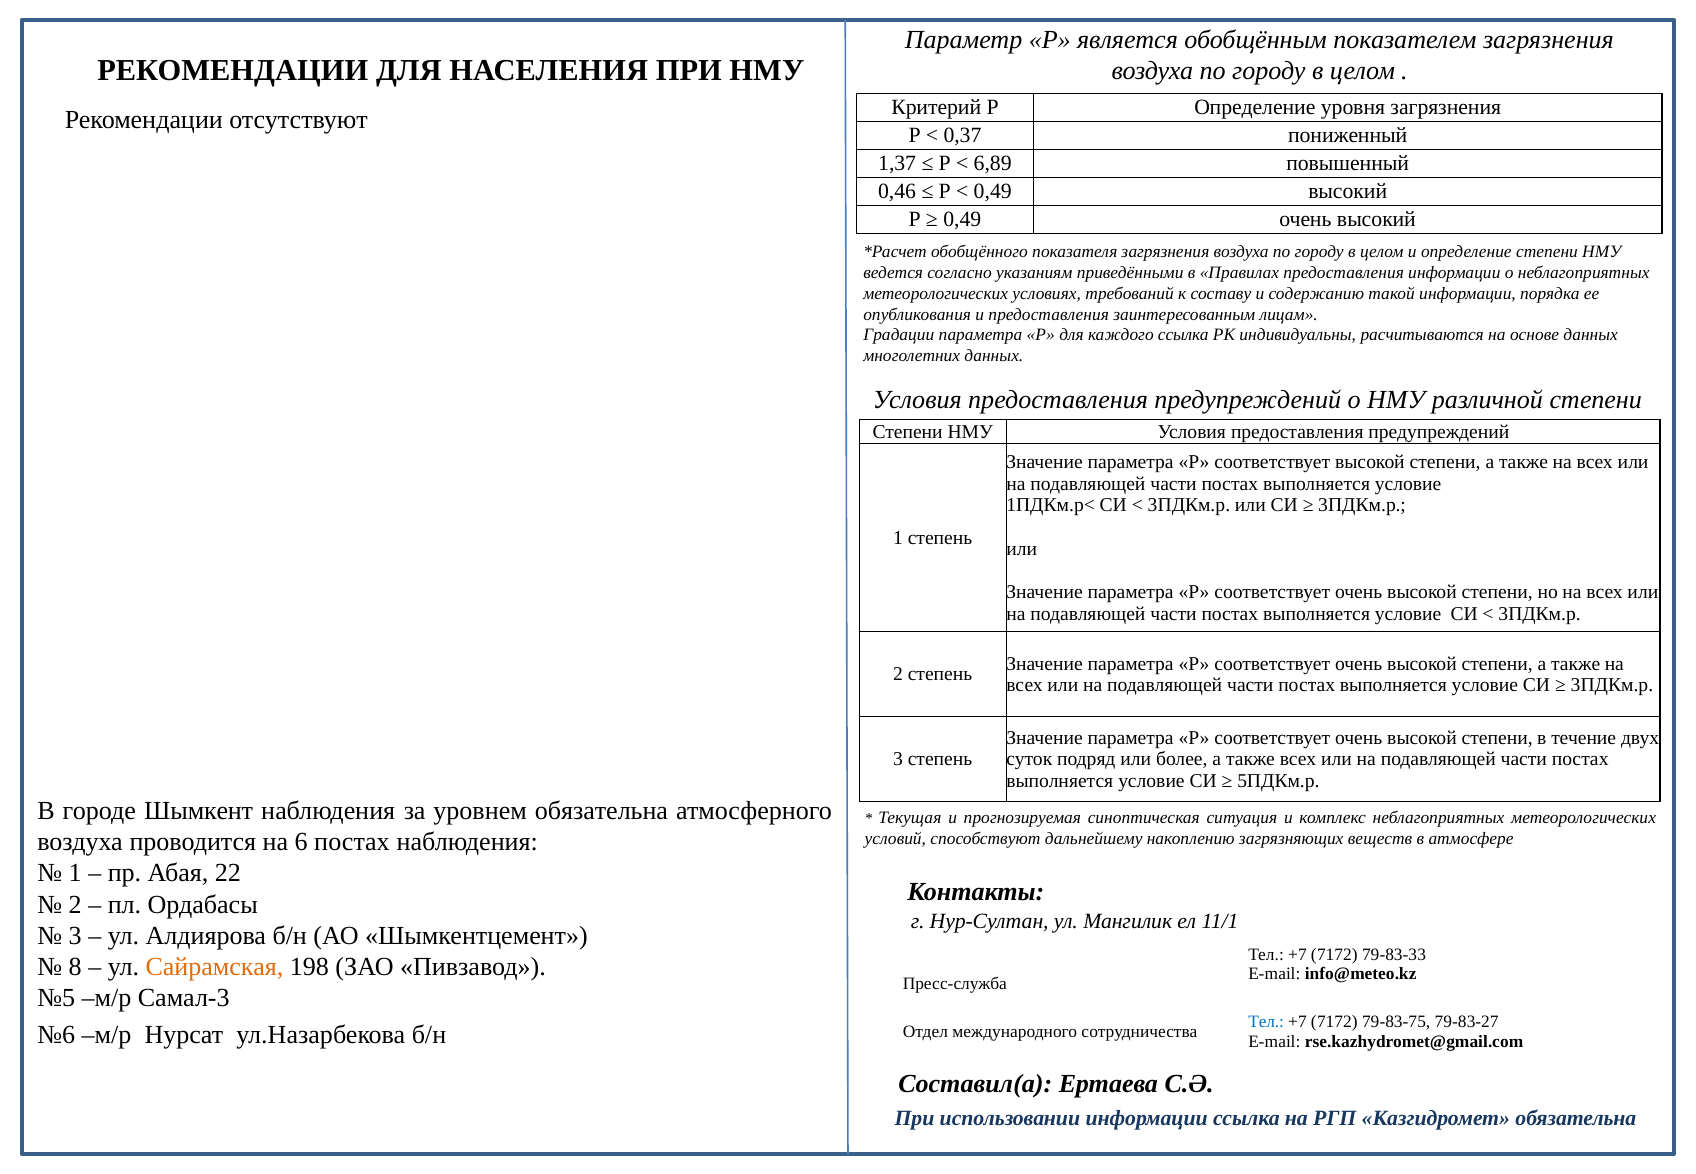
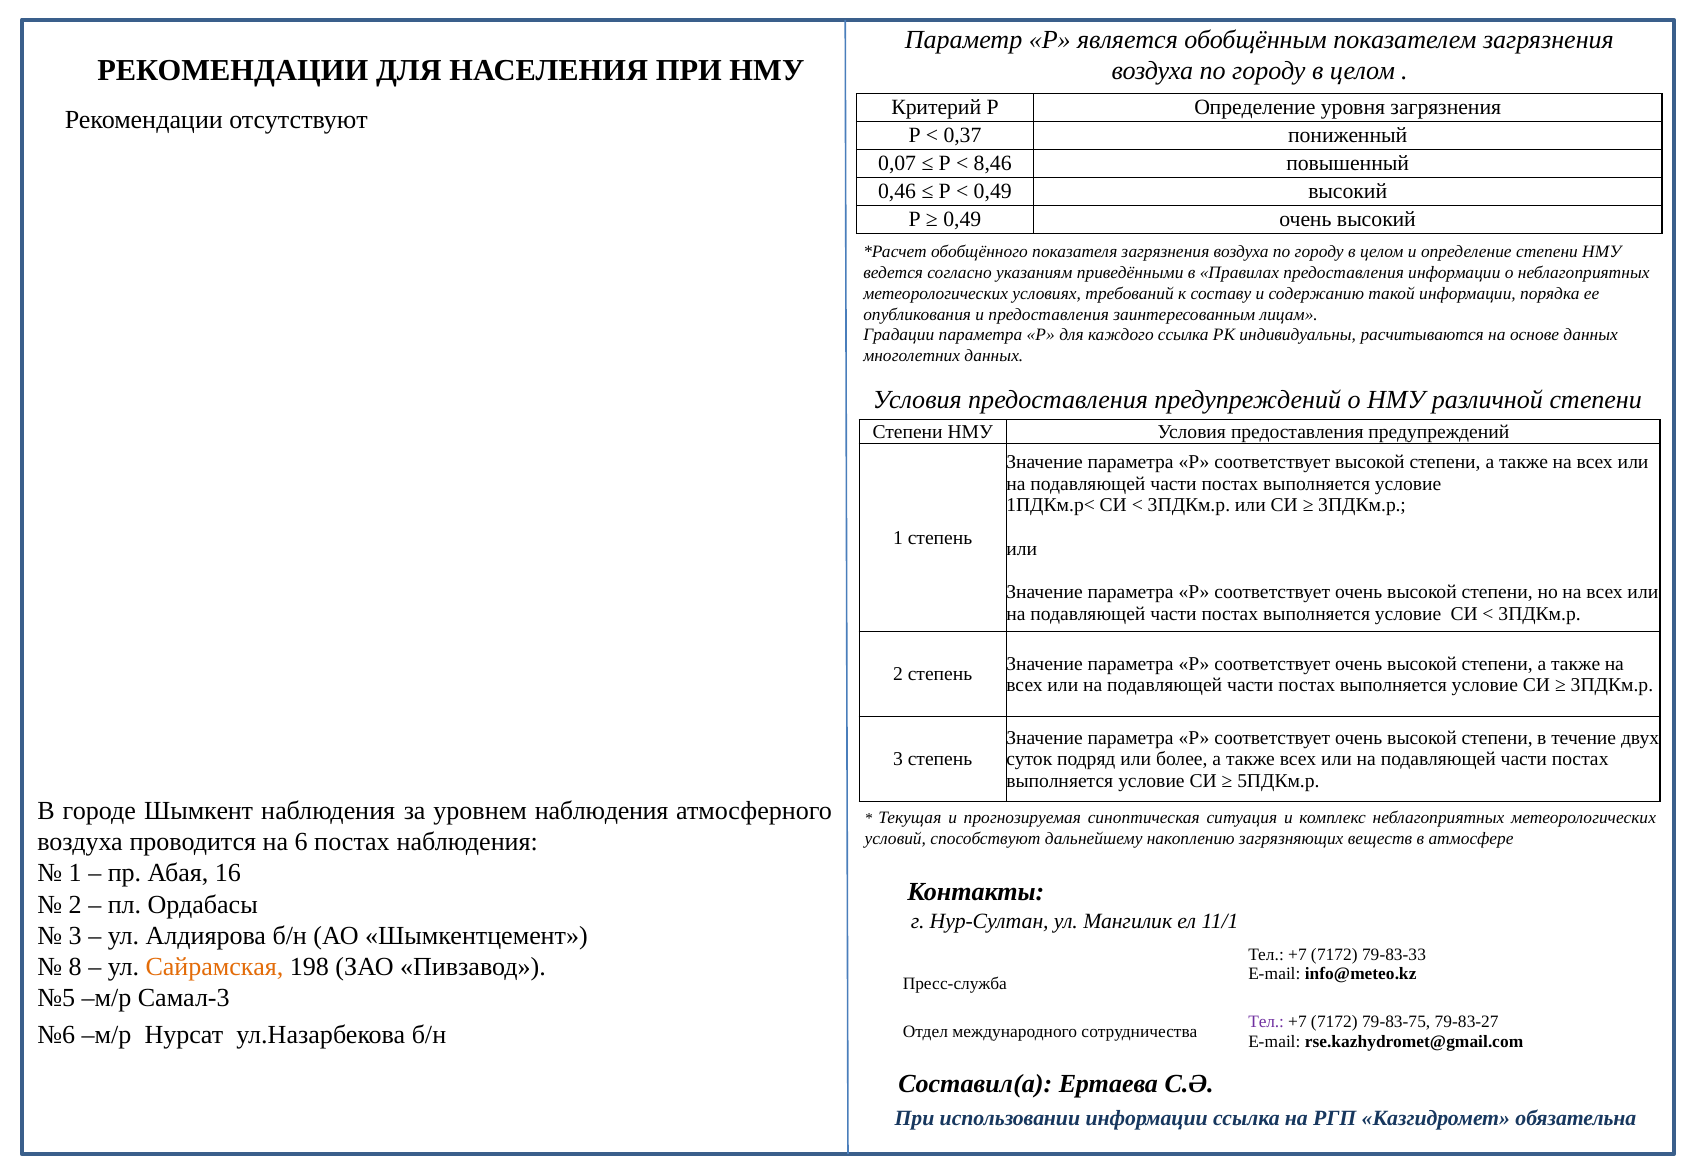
1,37: 1,37 -> 0,07
6,89: 6,89 -> 8,46
уровнем обязательна: обязательна -> наблюдения
22: 22 -> 16
Тел at (1266, 1022) colour: blue -> purple
